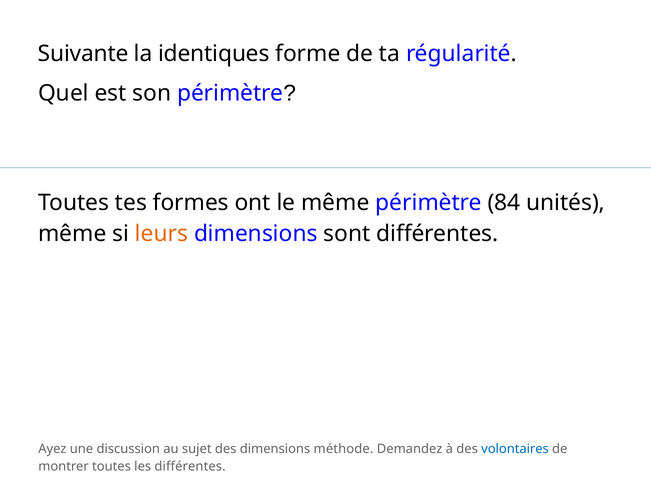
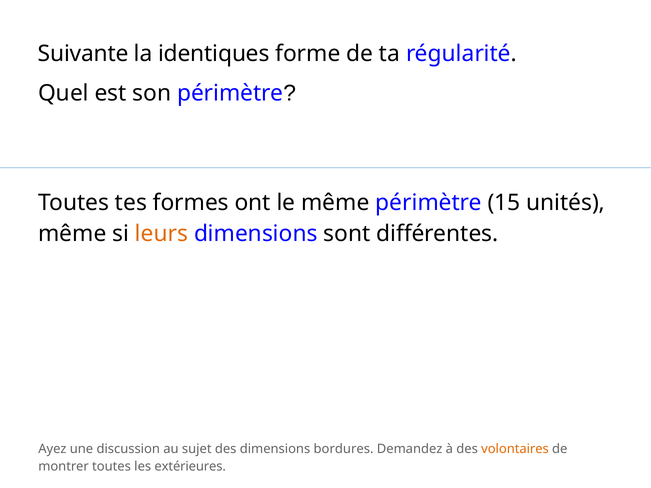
84: 84 -> 15
méthode: méthode -> bordures
volontaires colour: blue -> orange
les différentes: différentes -> extérieures
